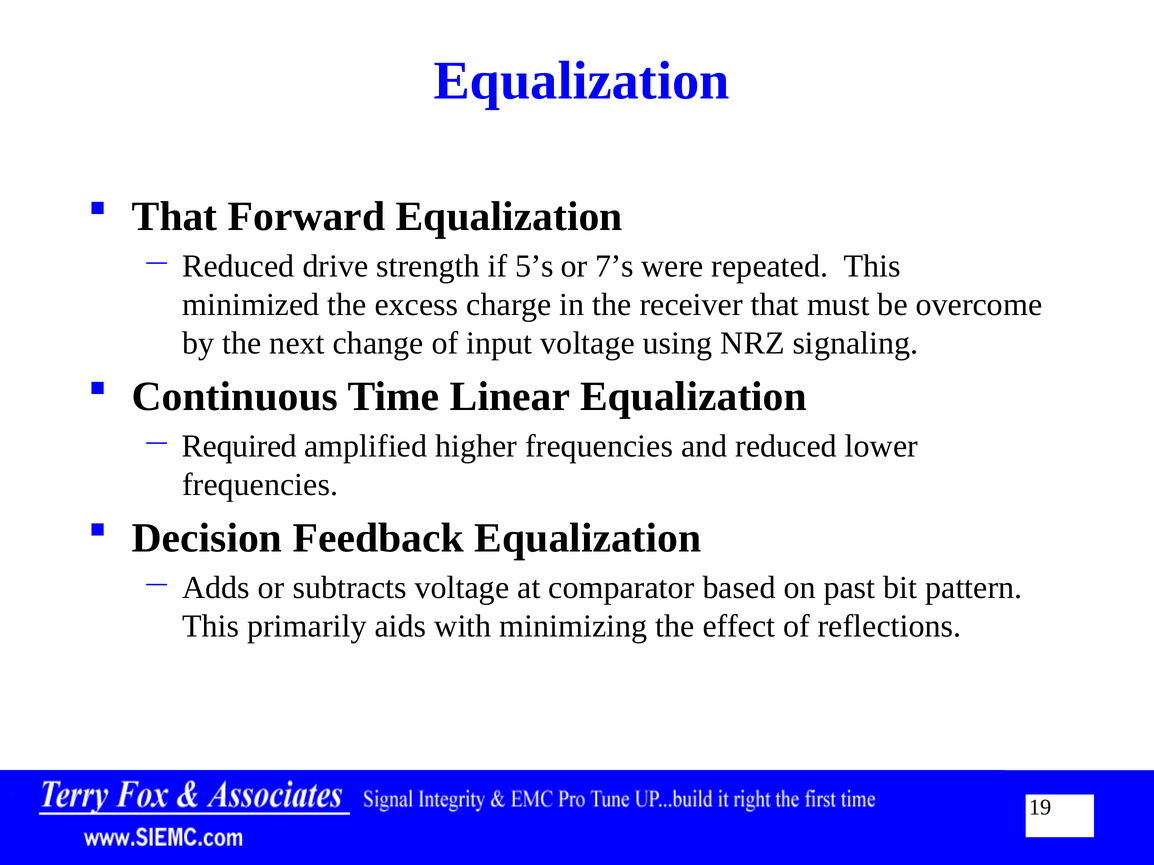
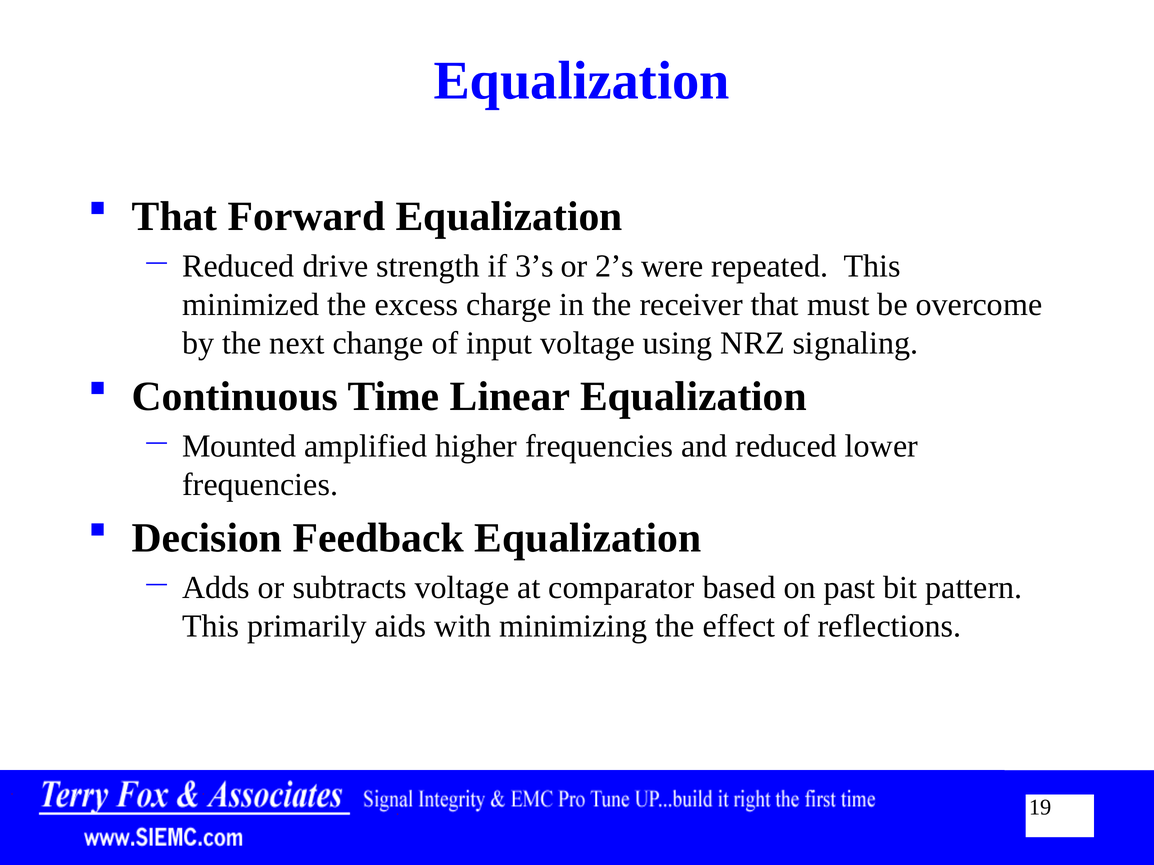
5’s: 5’s -> 3’s
7’s: 7’s -> 2’s
Required: Required -> Mounted
